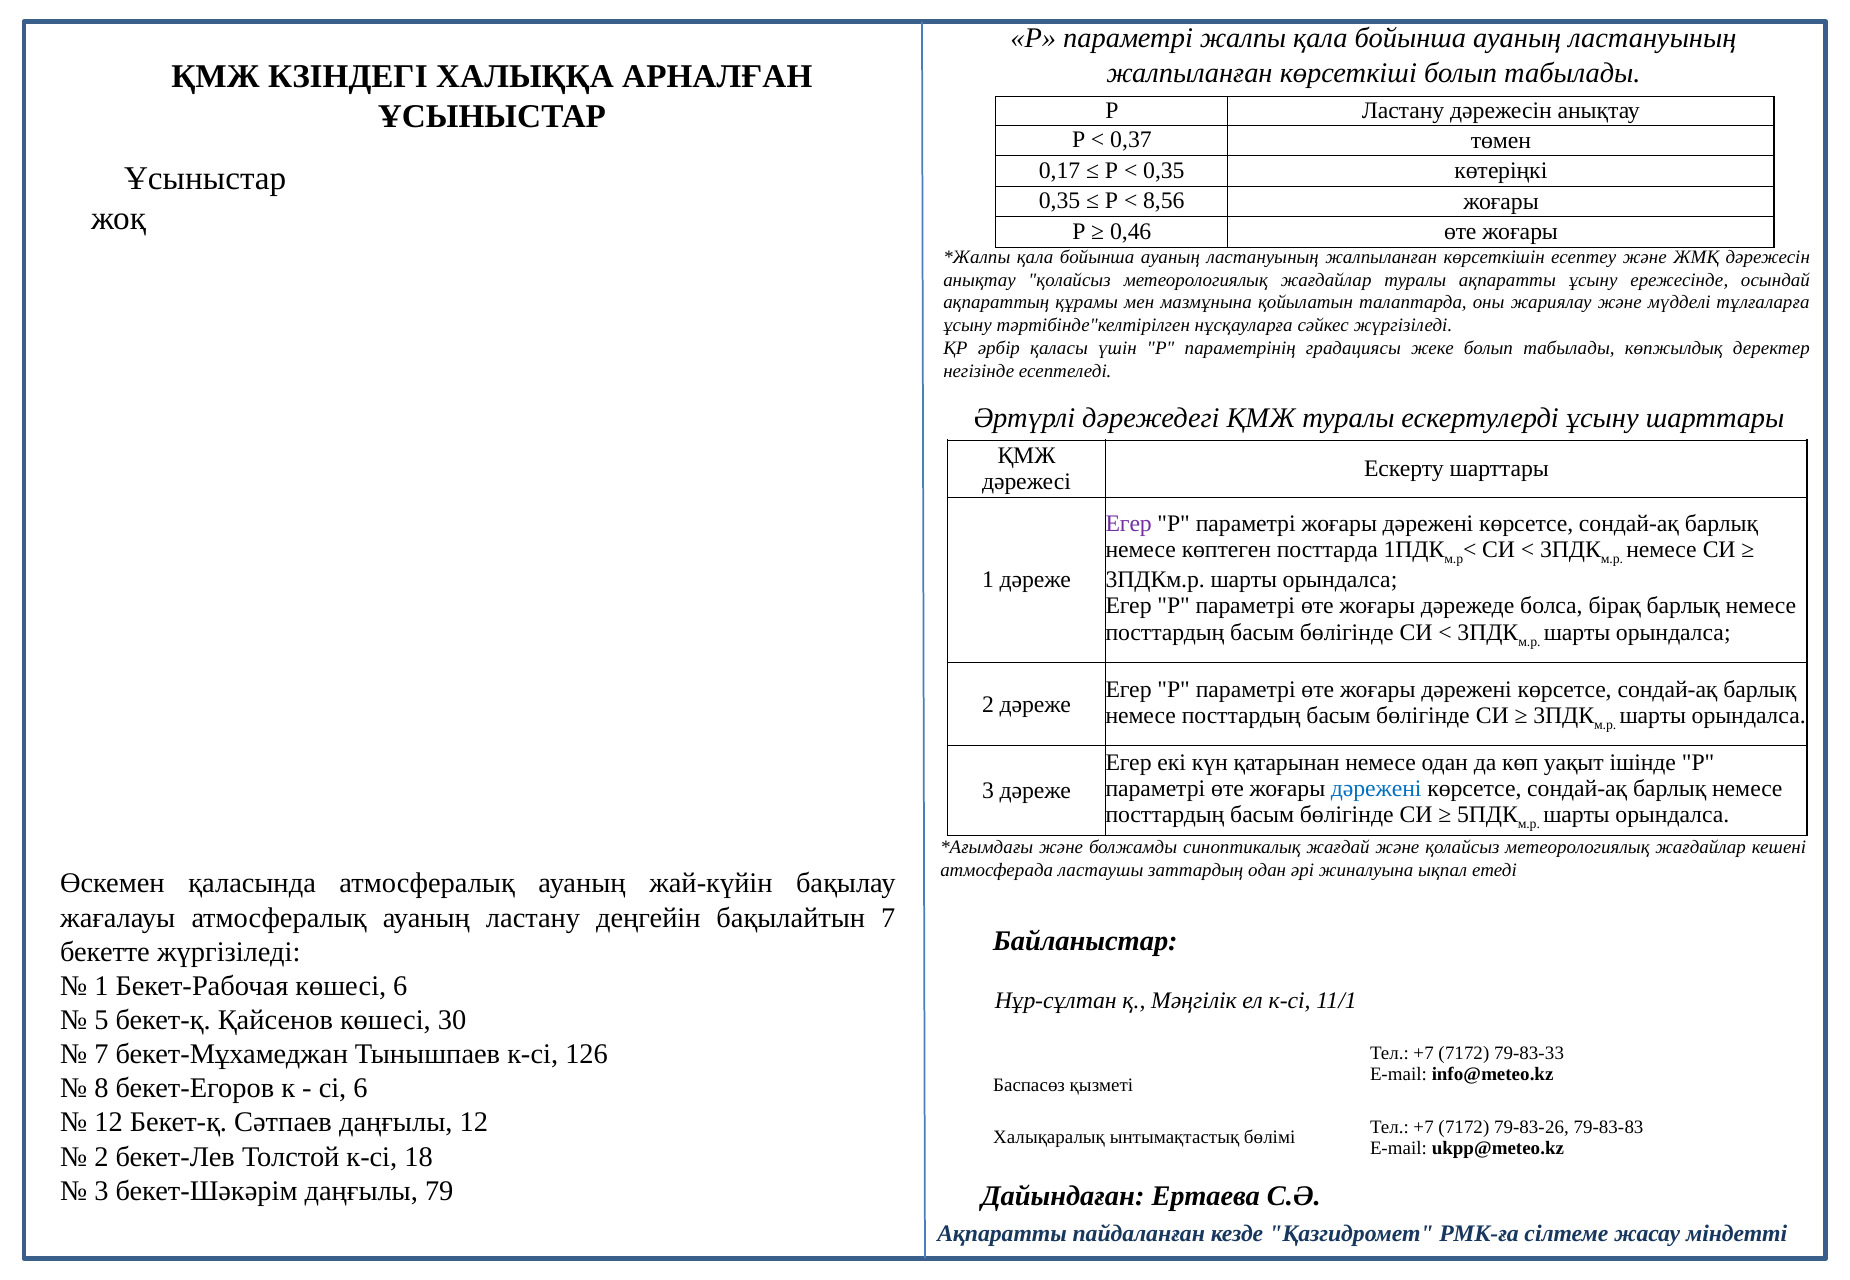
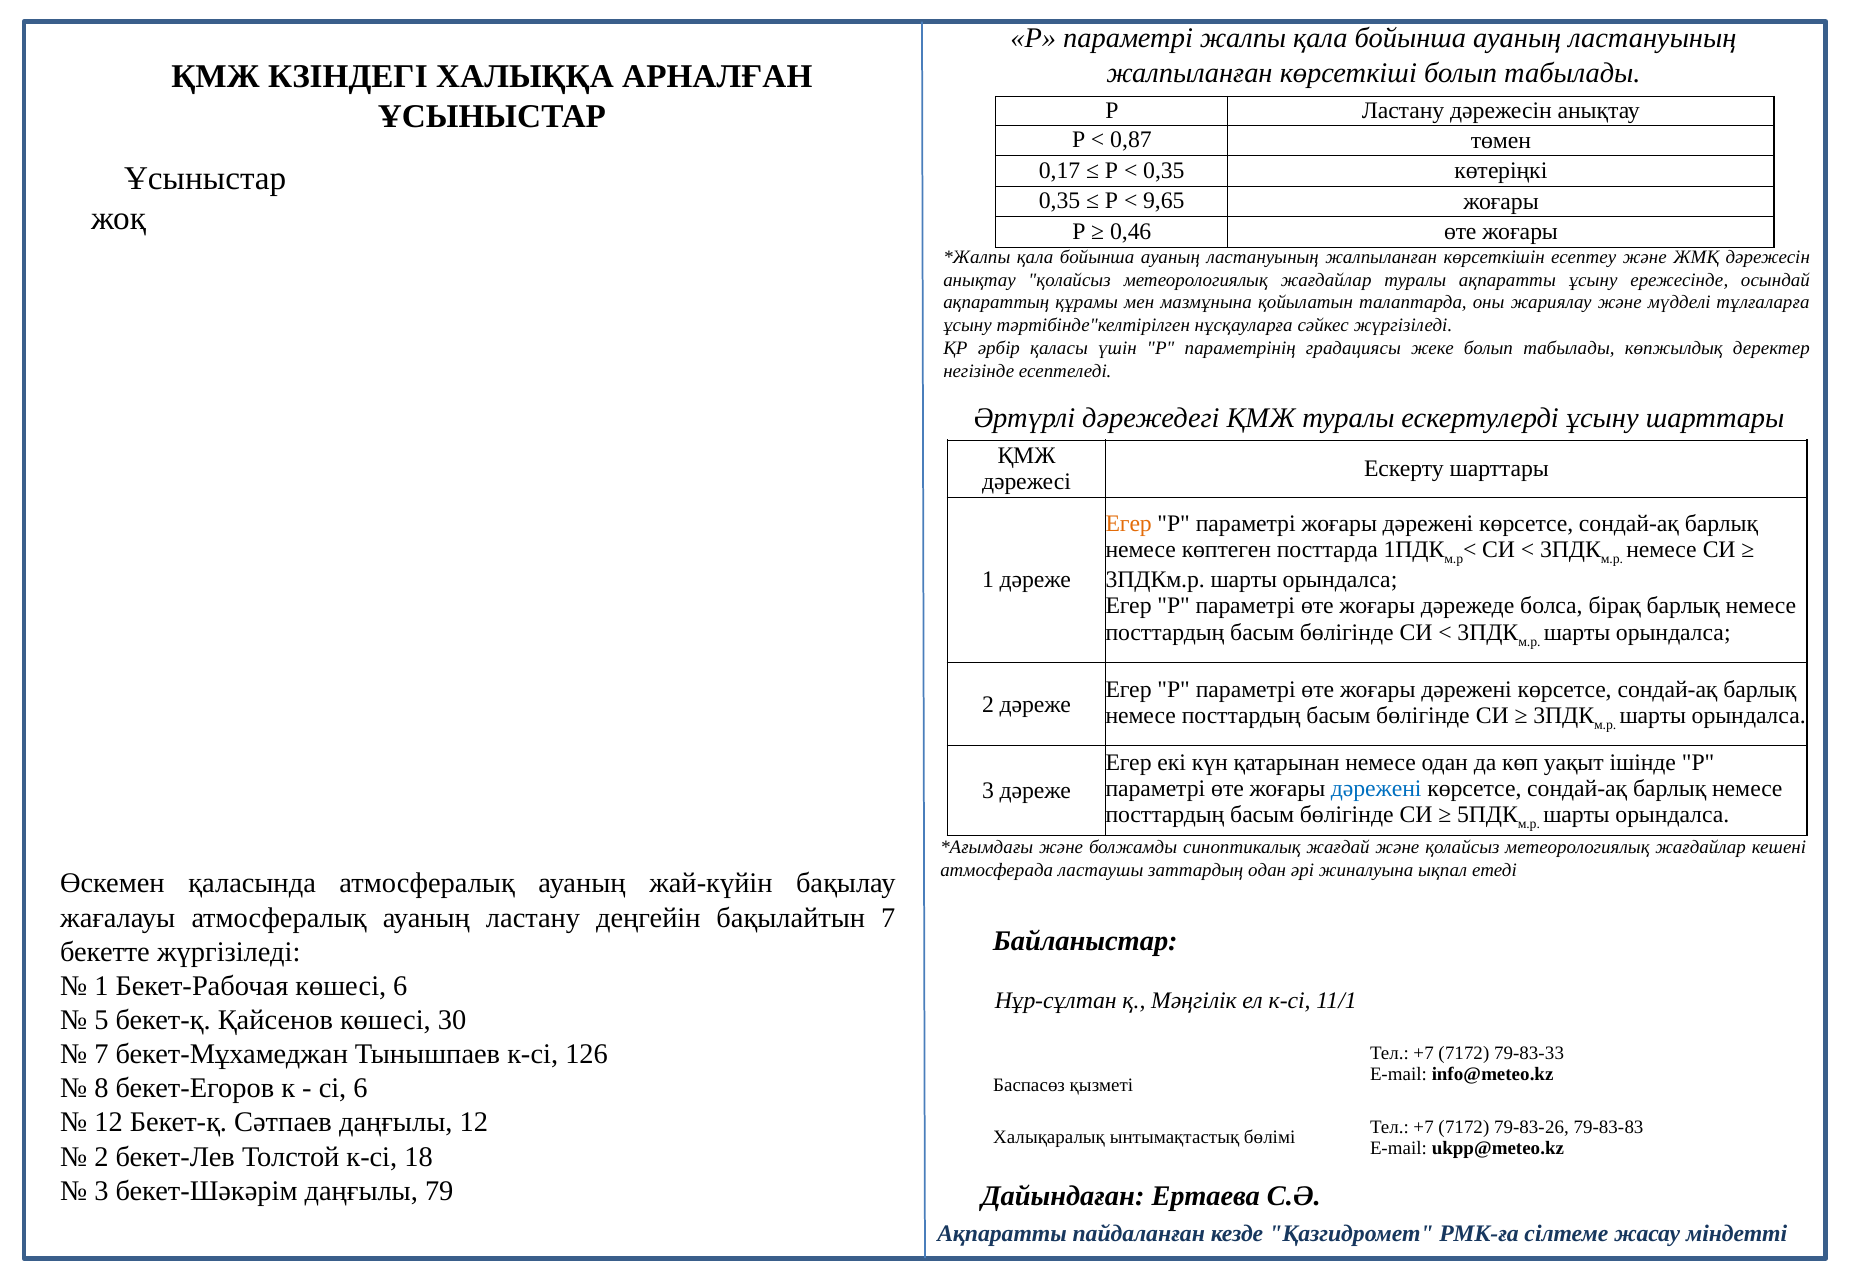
0,37: 0,37 -> 0,87
8,56: 8,56 -> 9,65
Егер at (1129, 524) colour: purple -> orange
